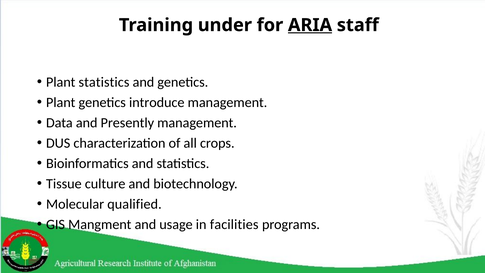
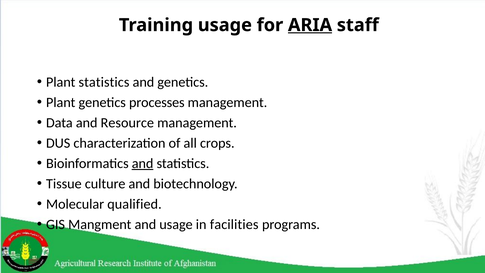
Training under: under -> usage
introduce: introduce -> processes
Presently: Presently -> Resource
and at (143, 163) underline: none -> present
